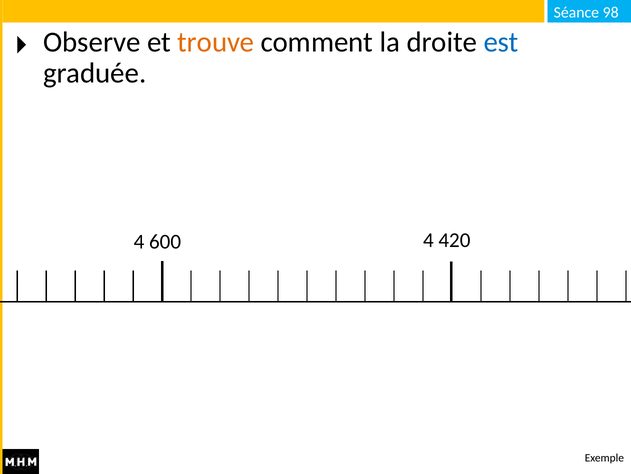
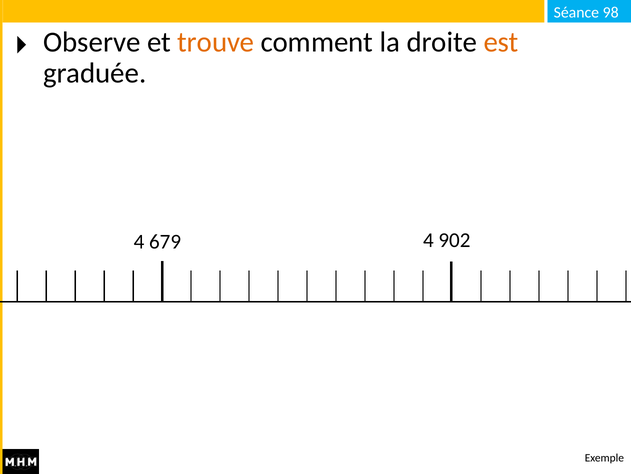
est colour: blue -> orange
600: 600 -> 679
420: 420 -> 902
